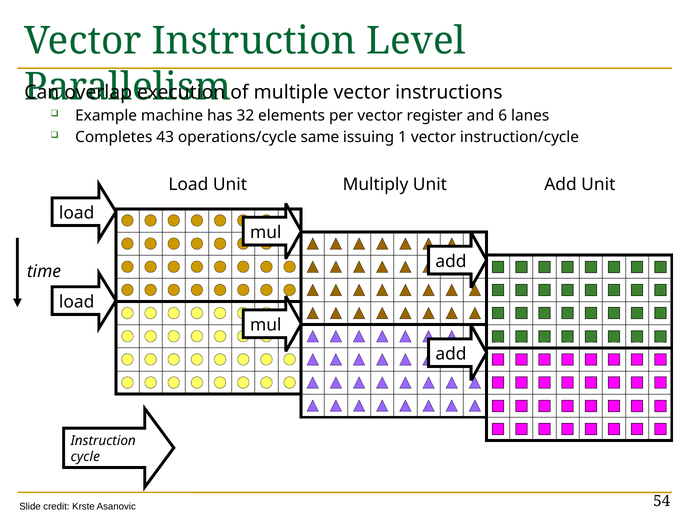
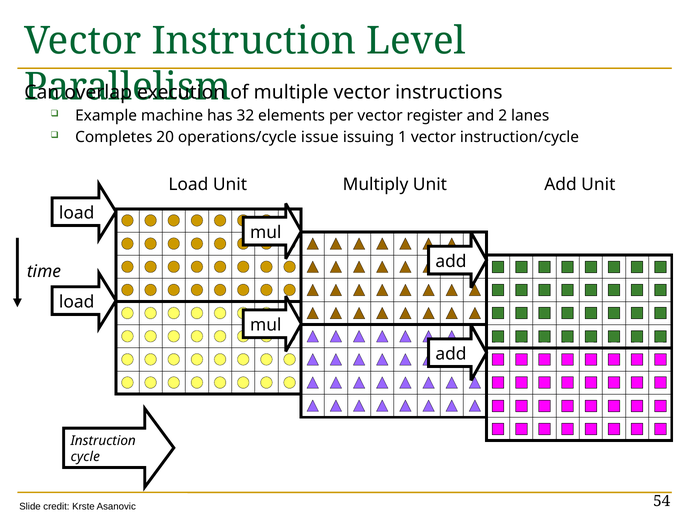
6: 6 -> 2
43: 43 -> 20
same: same -> issue
